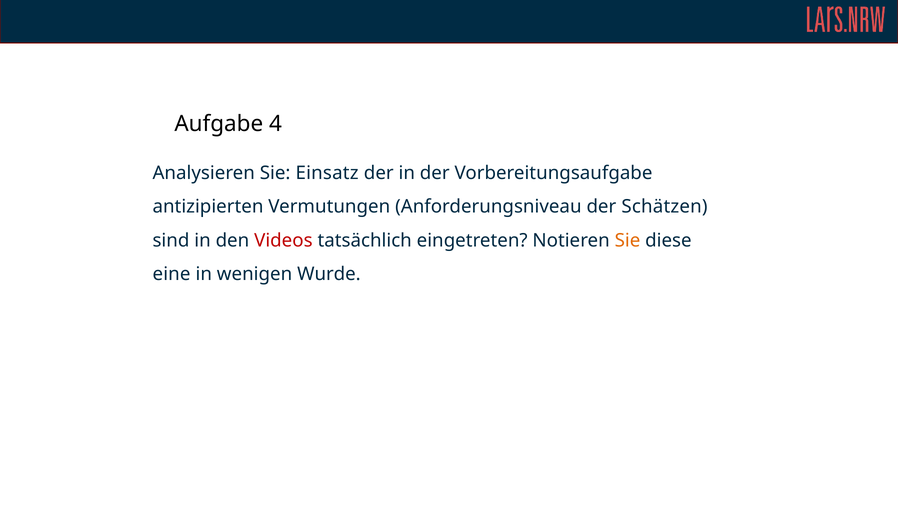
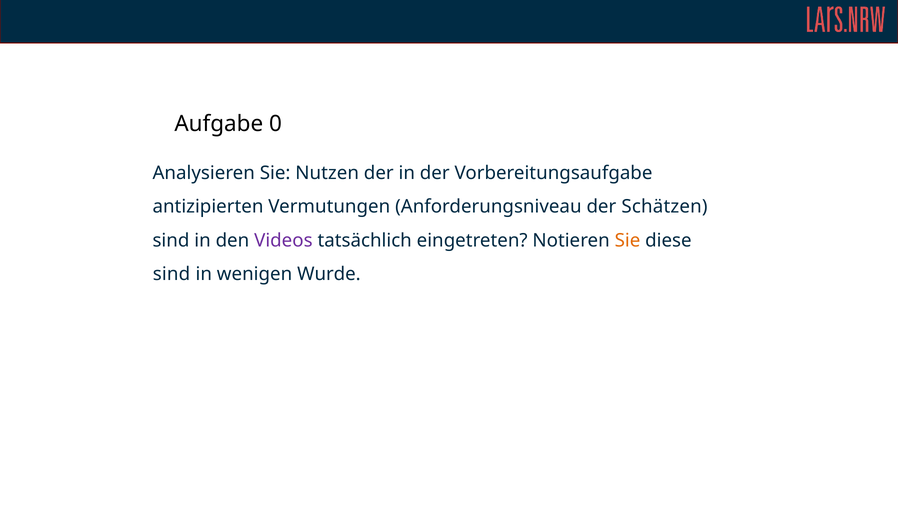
4: 4 -> 0
Einsatz: Einsatz -> Nutzen
Videos colour: red -> purple
eine at (172, 274): eine -> sind
